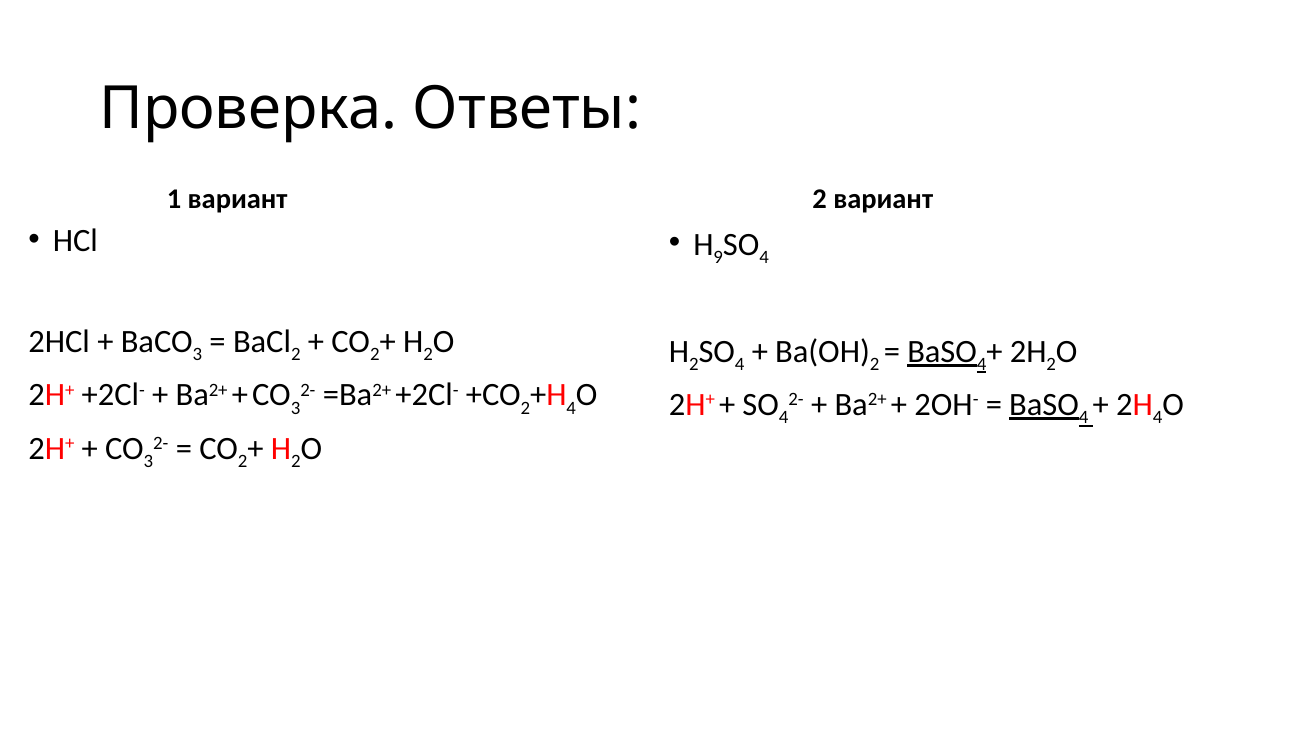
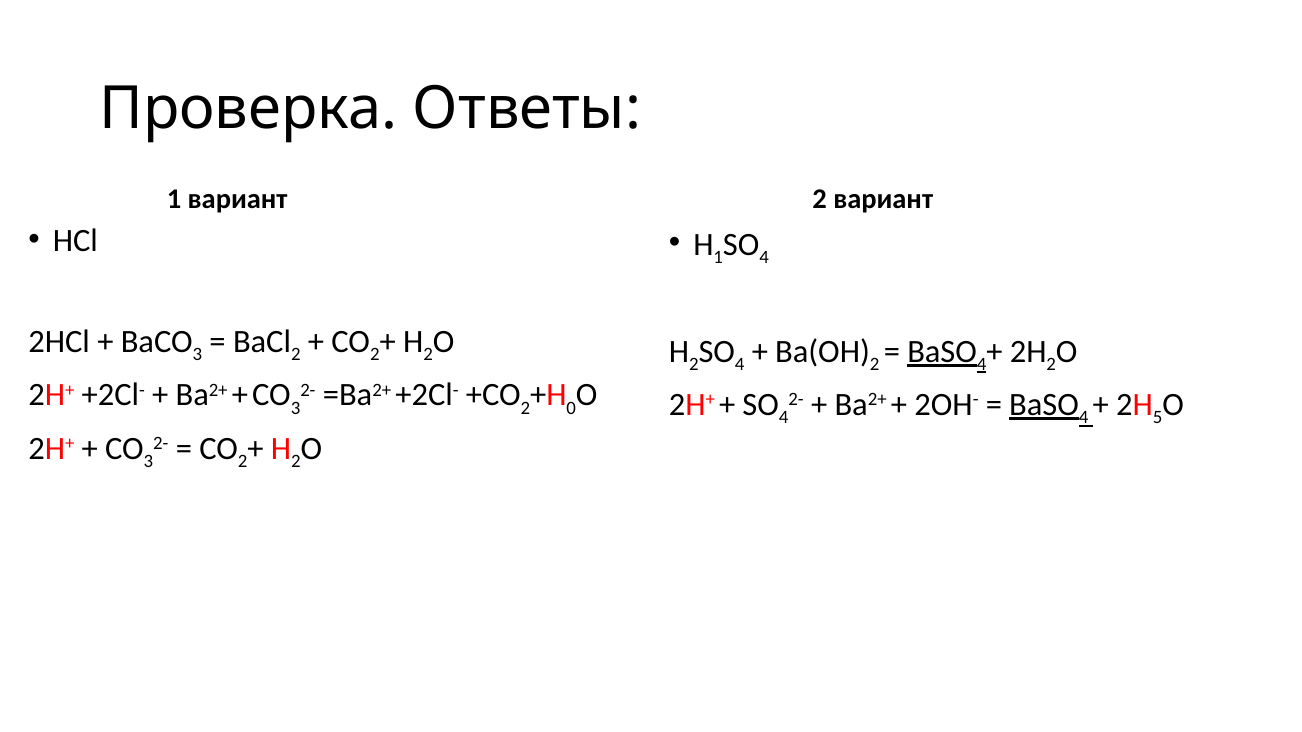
9 at (718, 257): 9 -> 1
4 at (571, 408): 4 -> 0
4 at (1158, 418): 4 -> 5
